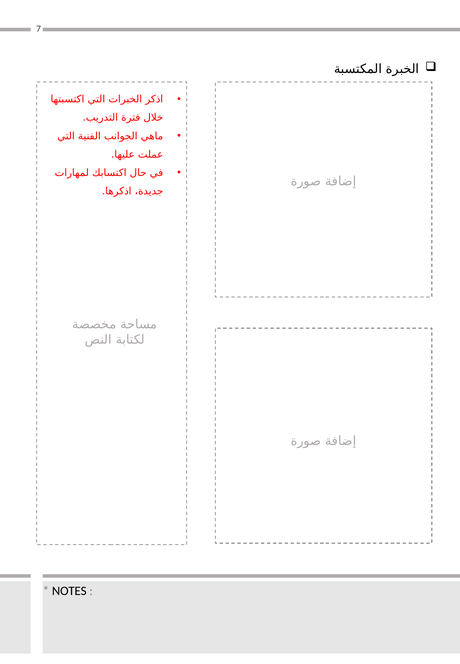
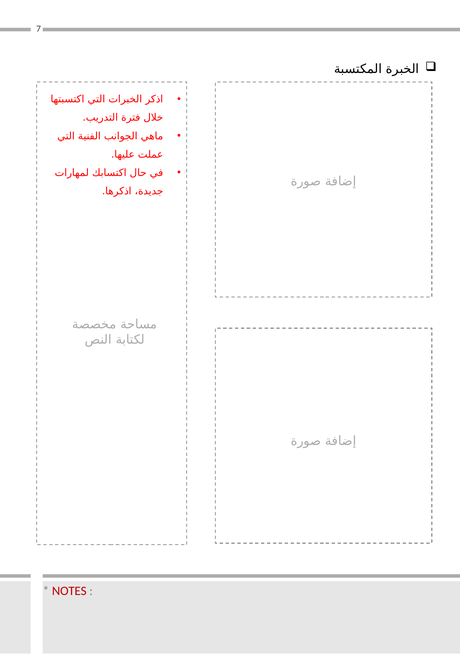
NOTES colour: black -> red
